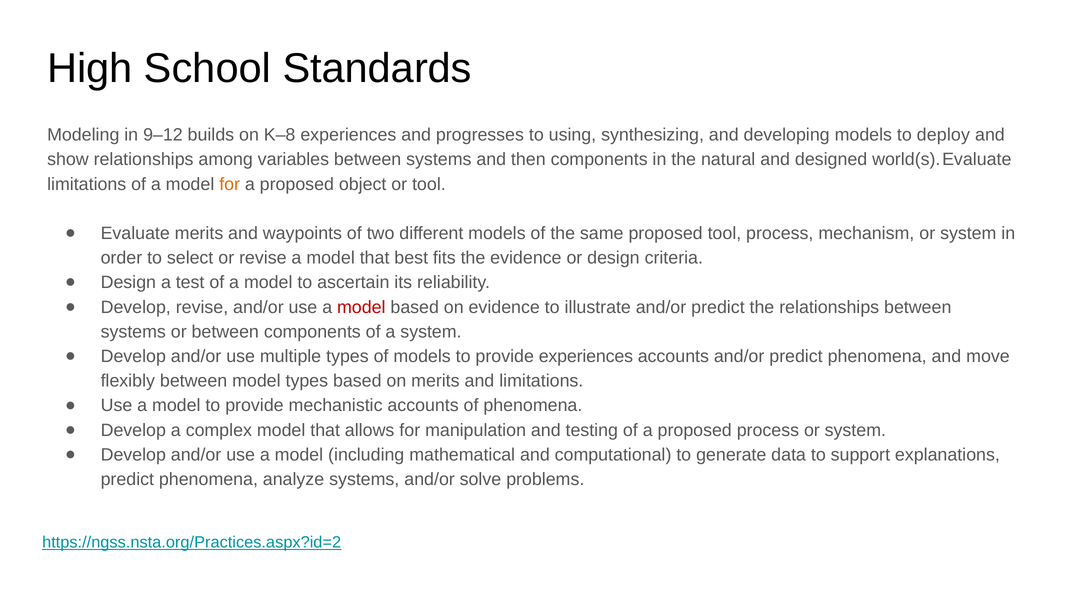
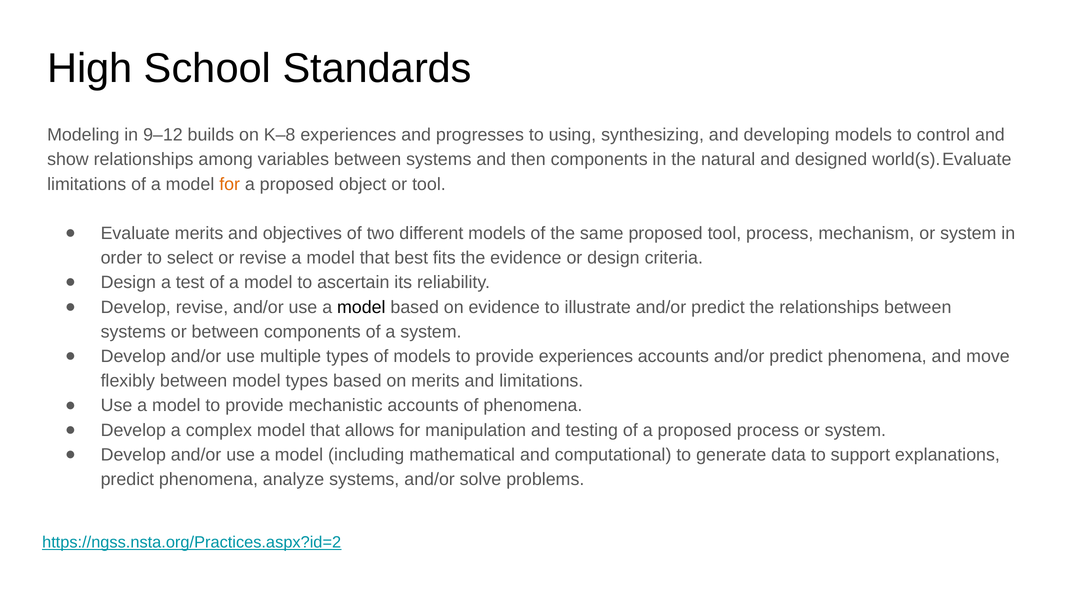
deploy: deploy -> control
waypoints: waypoints -> objectives
model at (361, 307) colour: red -> black
